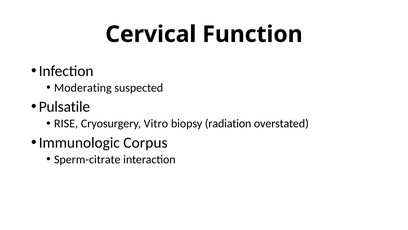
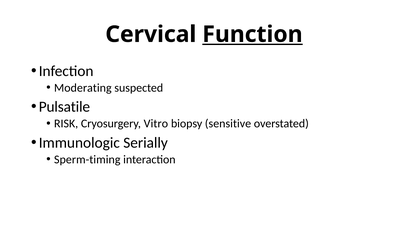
Function underline: none -> present
RISE: RISE -> RISK
radiation: radiation -> sensitive
Corpus: Corpus -> Serially
Sperm-citrate: Sperm-citrate -> Sperm-timing
